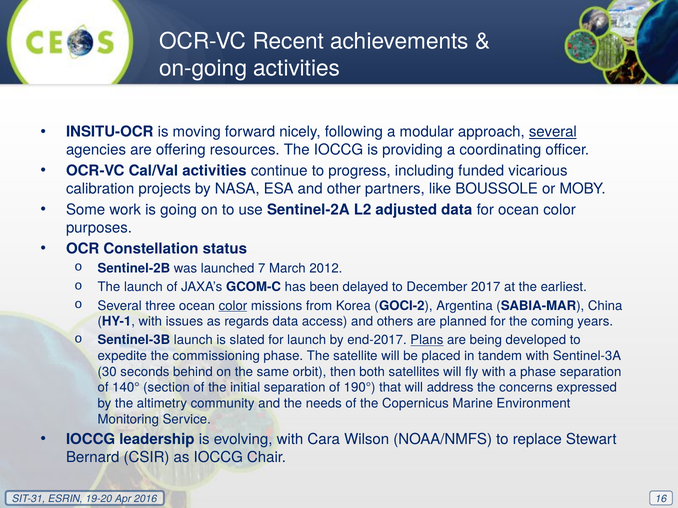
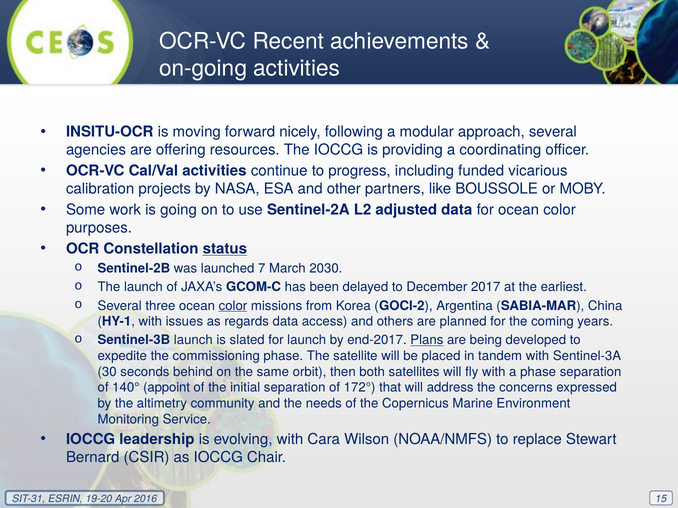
several at (553, 132) underline: present -> none
status underline: none -> present
2012: 2012 -> 2030
section: section -> appoint
190°: 190° -> 172°
16: 16 -> 15
